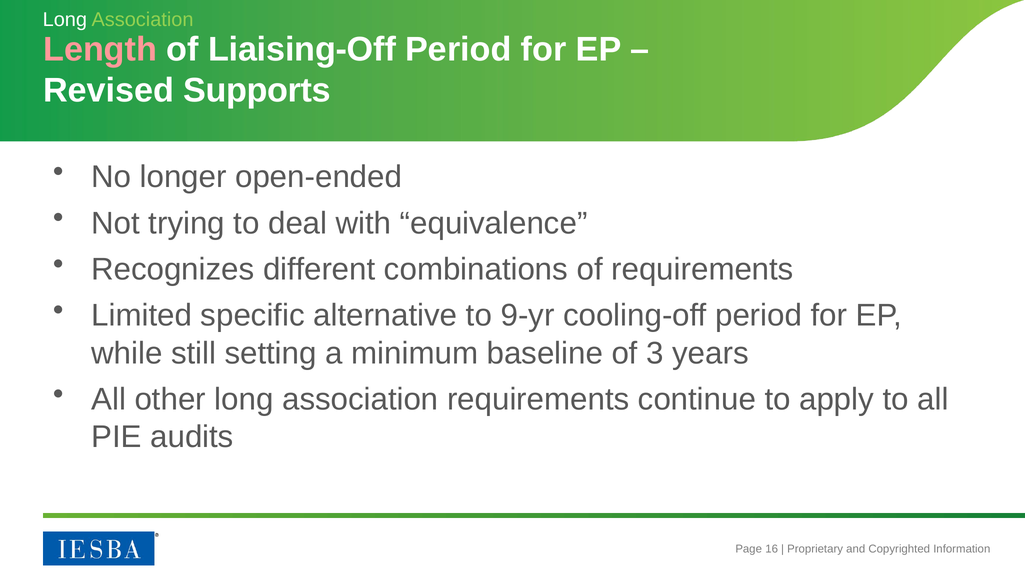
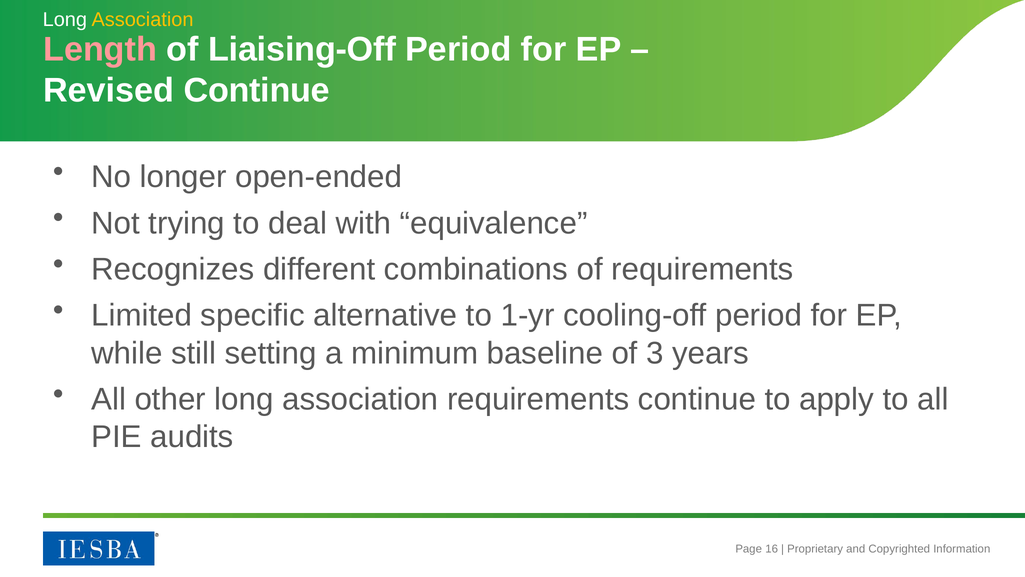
Association at (143, 20) colour: light green -> yellow
Revised Supports: Supports -> Continue
9-yr: 9-yr -> 1-yr
